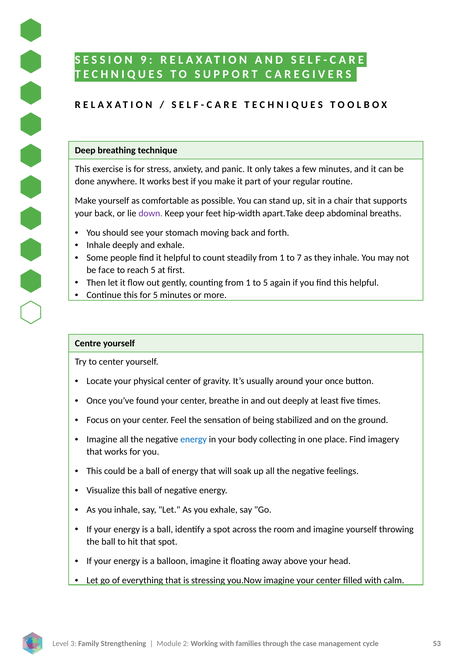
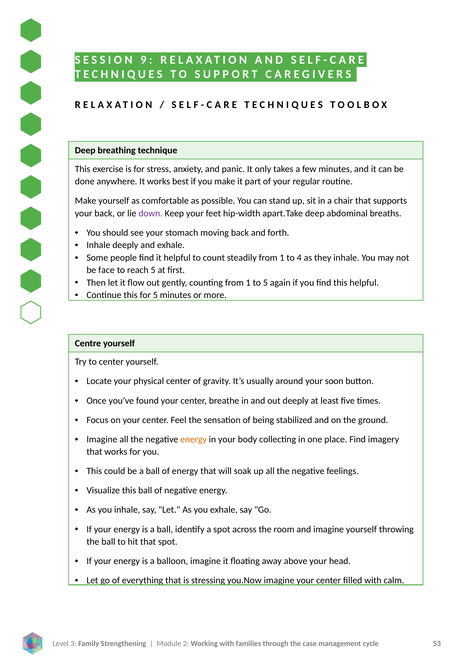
7: 7 -> 4
your once: once -> soon
energy at (194, 440) colour: blue -> orange
